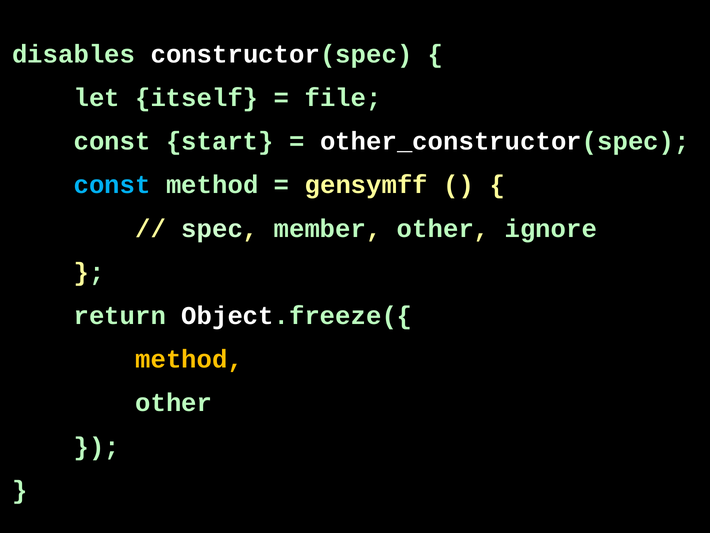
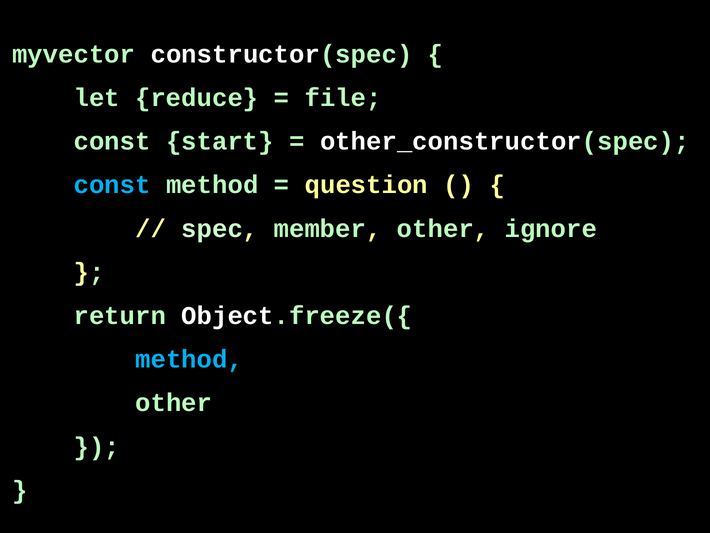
disables: disables -> myvector
itself: itself -> reduce
gensymff: gensymff -> question
method at (189, 359) colour: yellow -> light blue
